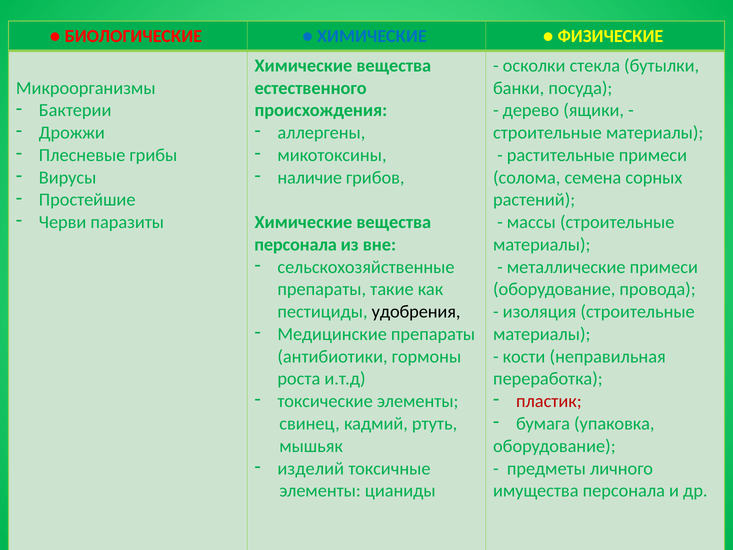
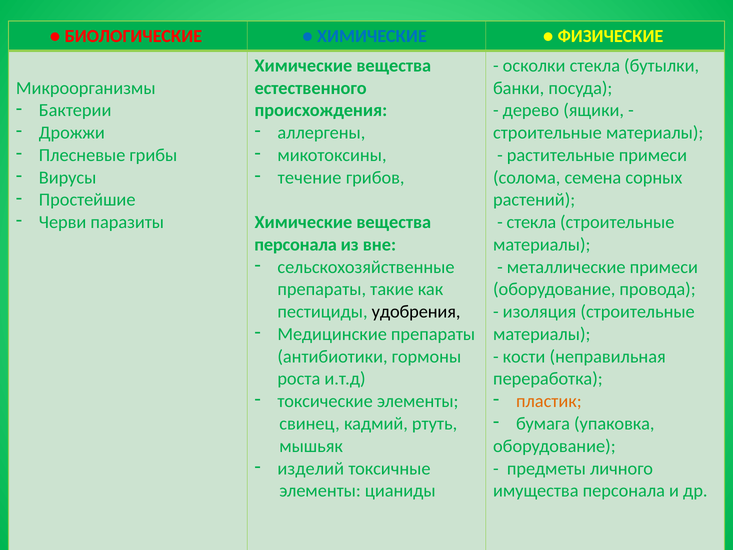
наличие: наличие -> течение
массы at (531, 222): массы -> стекла
пластик colour: red -> orange
